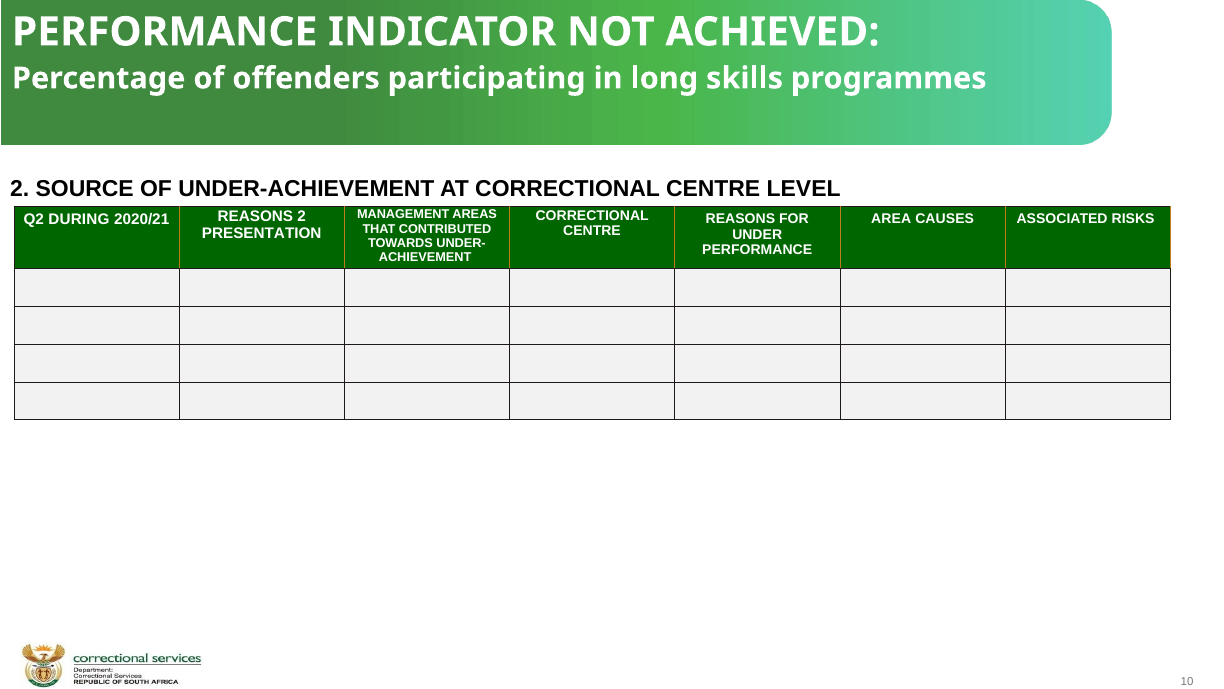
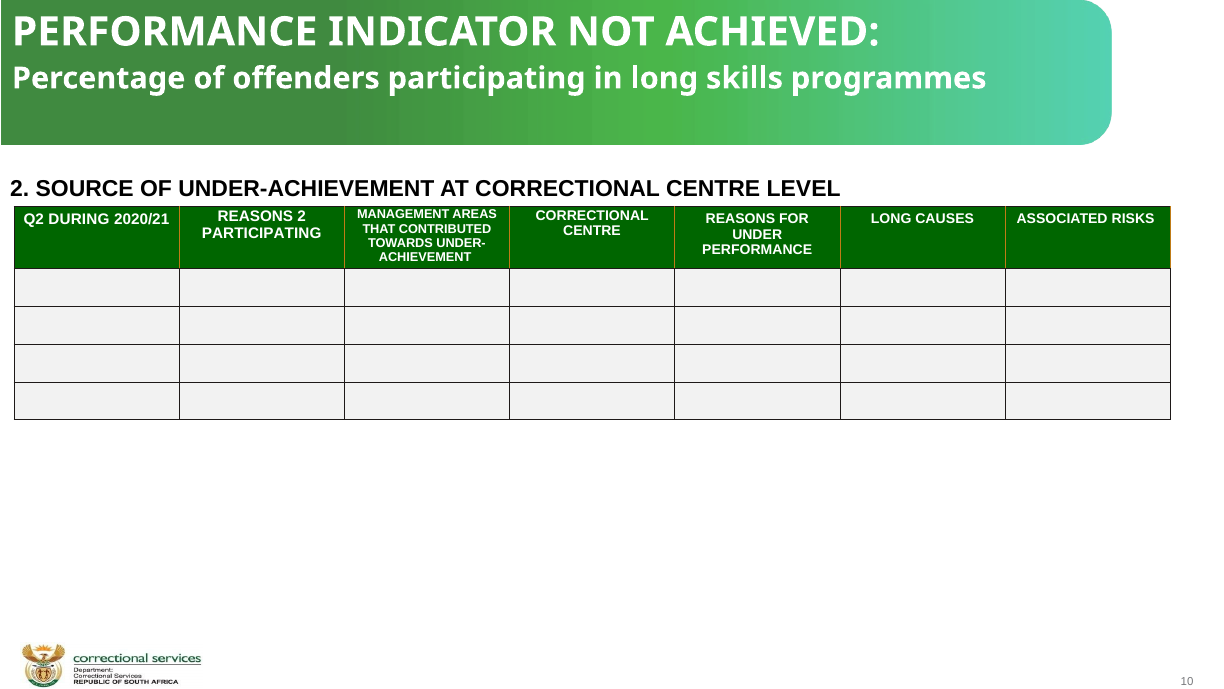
AREA at (891, 219): AREA -> LONG
PRESENTATION at (262, 233): PRESENTATION -> PARTICIPATING
